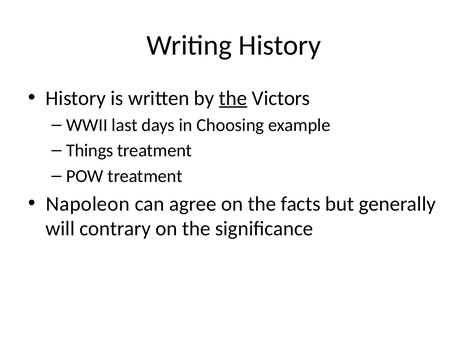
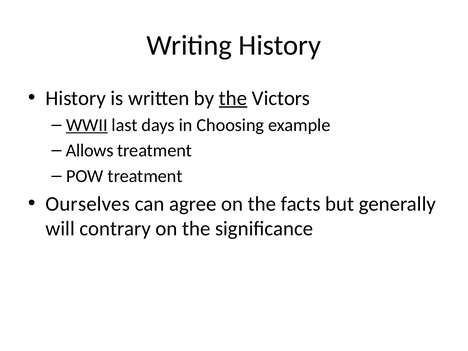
WWII underline: none -> present
Things: Things -> Allows
Napoleon: Napoleon -> Ourselves
